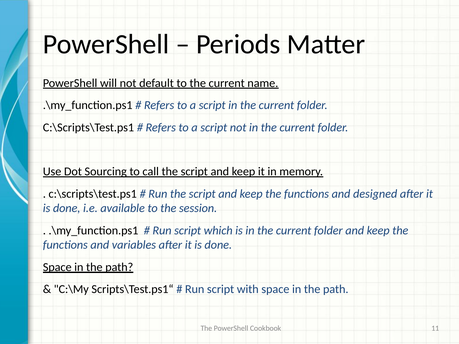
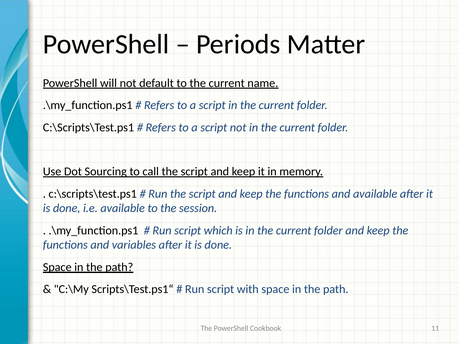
and designed: designed -> available
